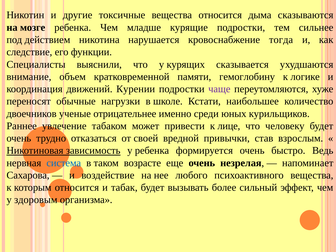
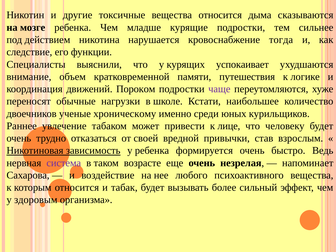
сказывается: сказывается -> успокаивает
гемоглобину: гемоглобину -> путешествия
Курении: Курении -> Пороком
отрицательнее: отрицательнее -> хроническому
система colour: blue -> purple
